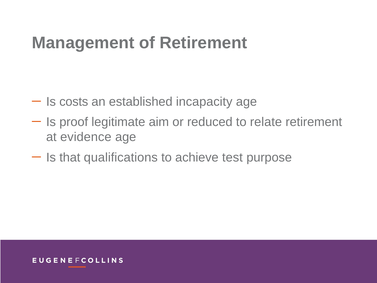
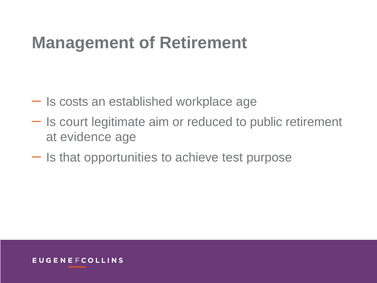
incapacity: incapacity -> workplace
proof: proof -> court
relate: relate -> public
qualifications: qualifications -> opportunities
